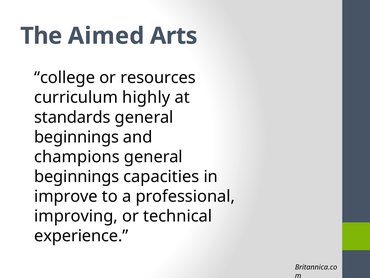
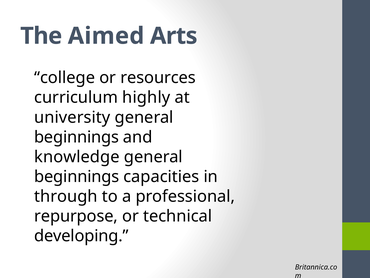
standards: standards -> university
champions: champions -> knowledge
improve: improve -> through
improving: improving -> repurpose
experience: experience -> developing
